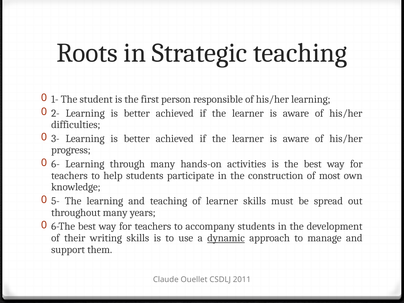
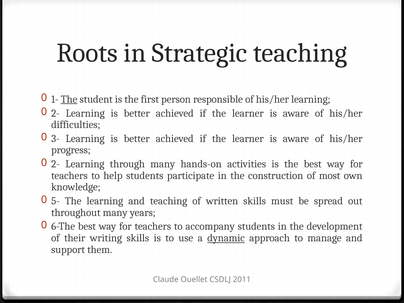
The at (69, 99) underline: none -> present
6- at (55, 164): 6- -> 2-
of learner: learner -> written
